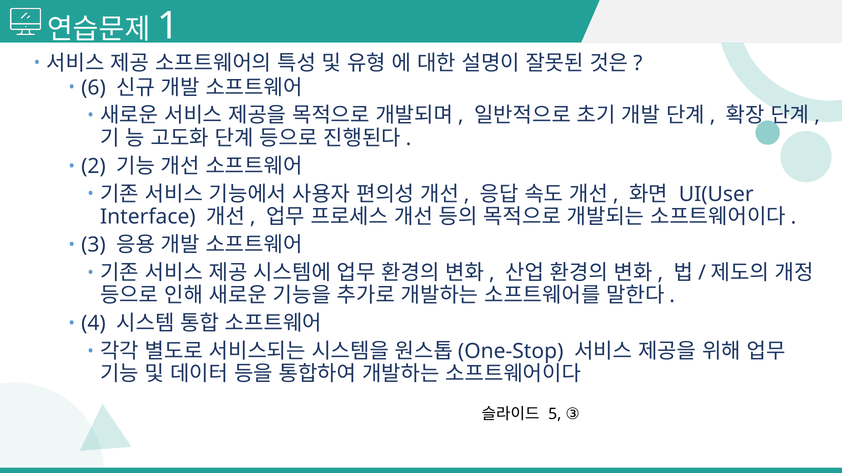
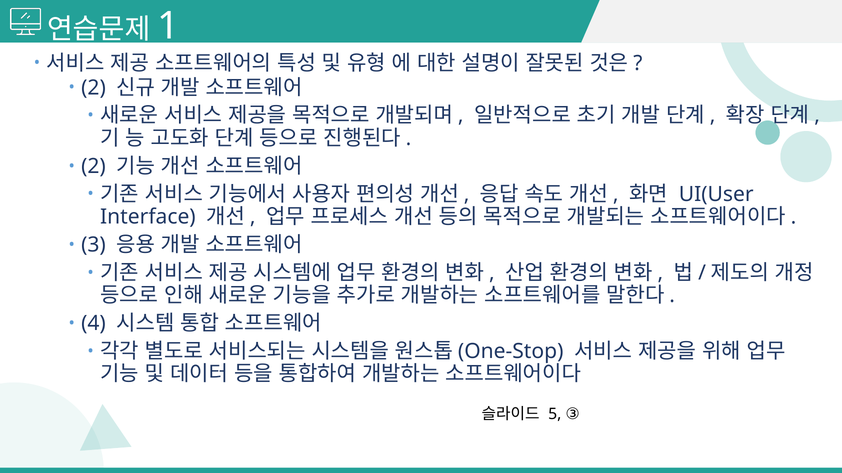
6 at (93, 88): 6 -> 2
